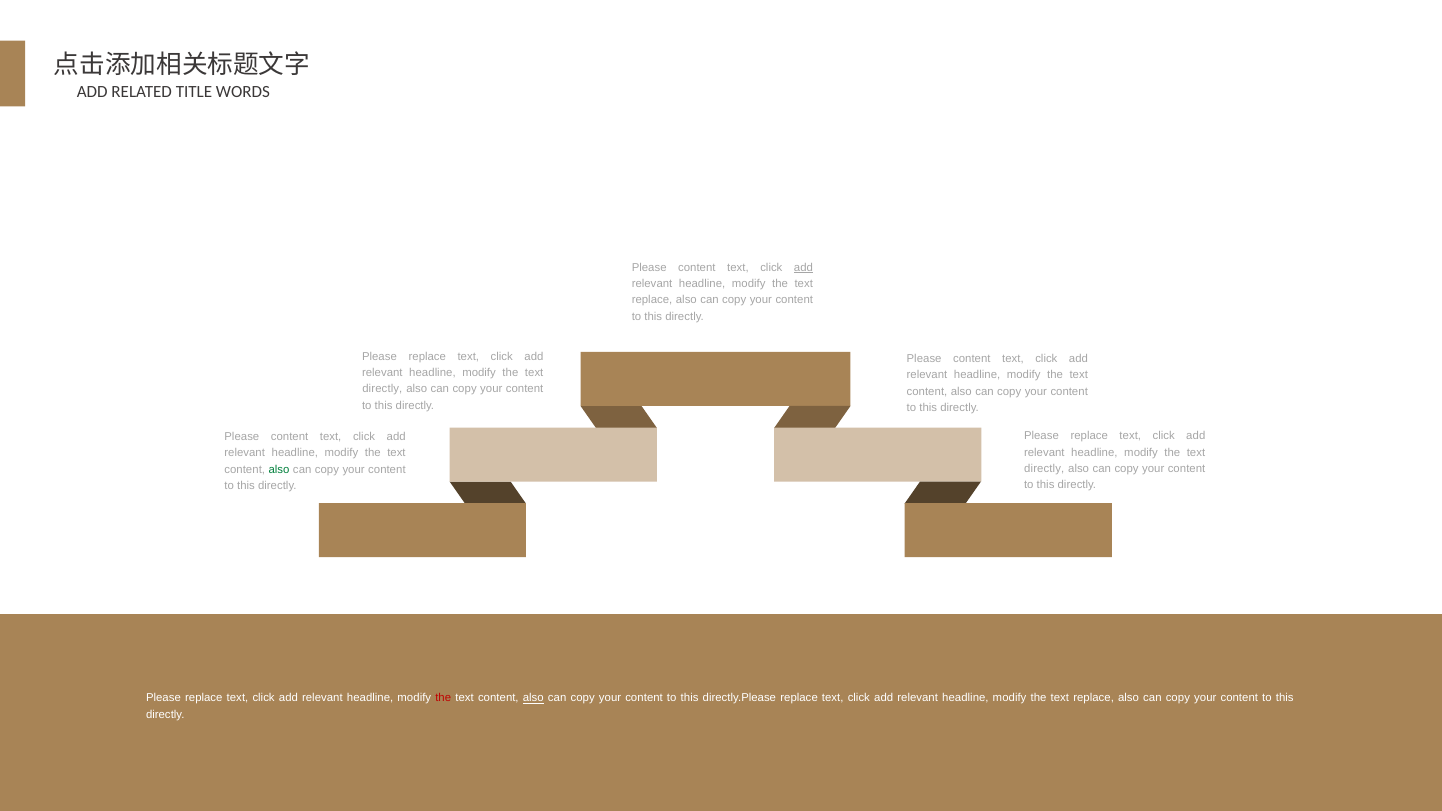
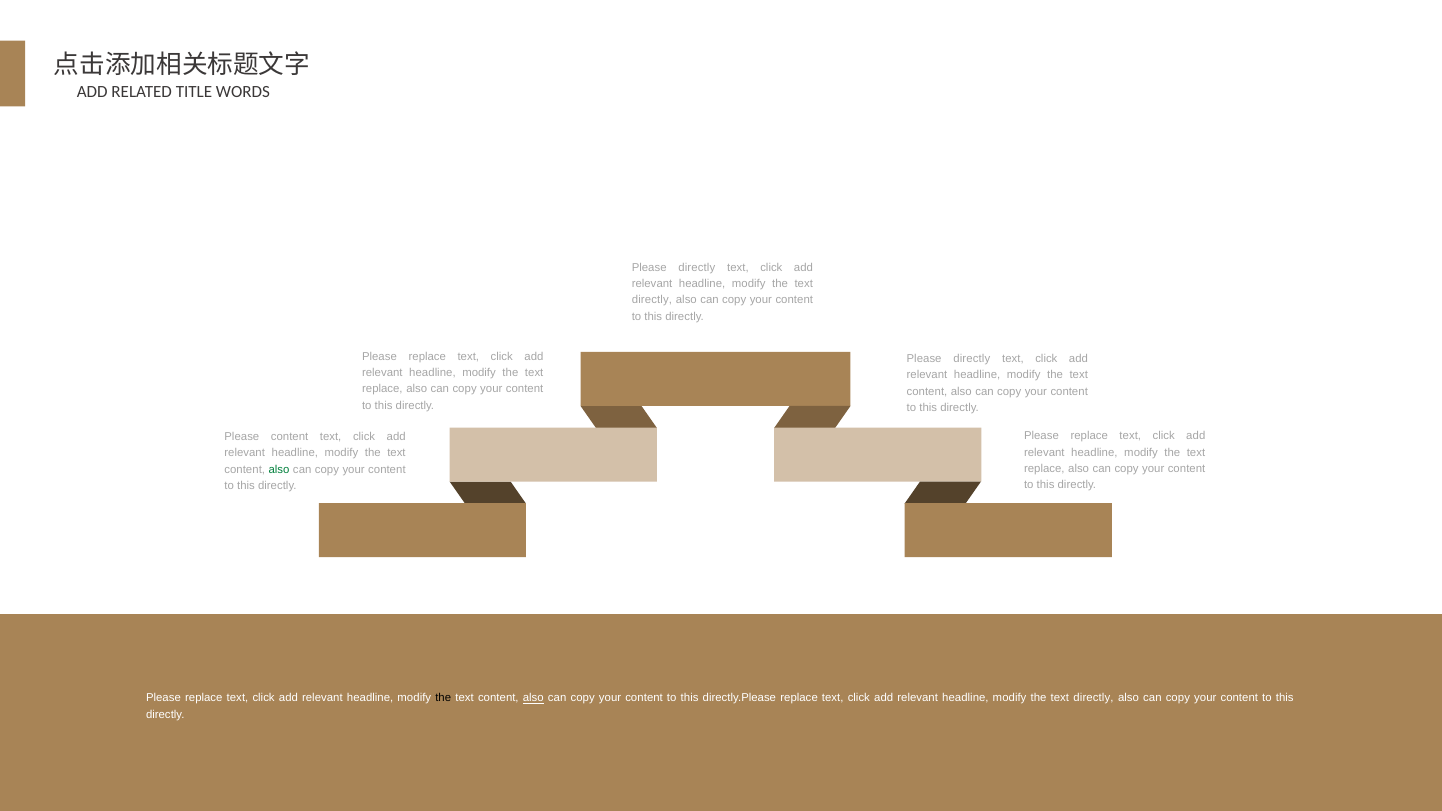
content at (697, 267): content -> directly
add at (803, 267) underline: present -> none
replace at (652, 300): replace -> directly
content at (972, 359): content -> directly
directly at (382, 389): directly -> replace
directly at (1044, 469): directly -> replace
the at (443, 698) colour: red -> black
replace at (1094, 698): replace -> directly
